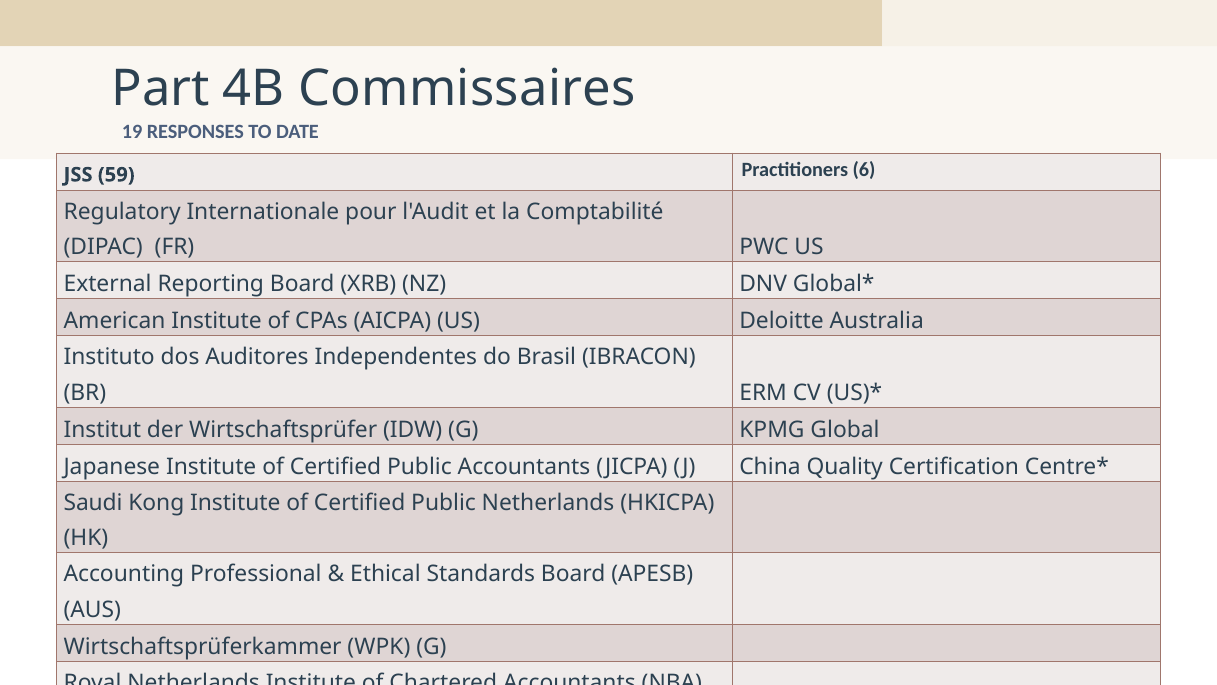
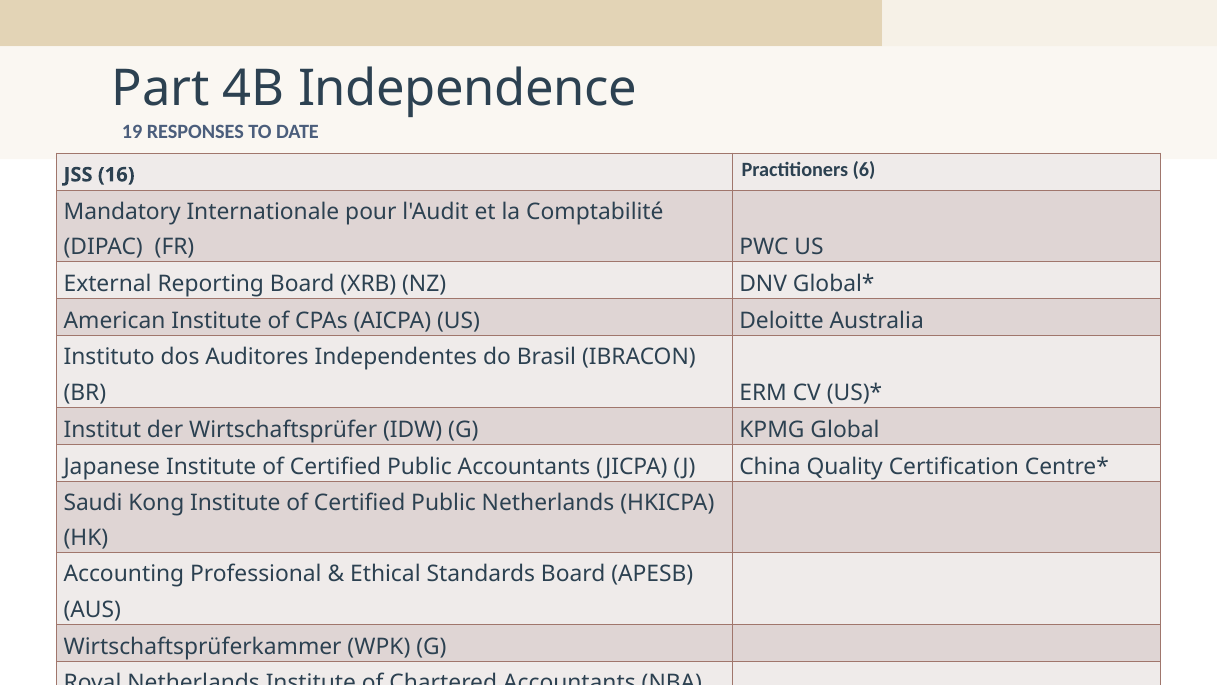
Commissaires: Commissaires -> Independence
59: 59 -> 16
Regulatory at (122, 211): Regulatory -> Mandatory
